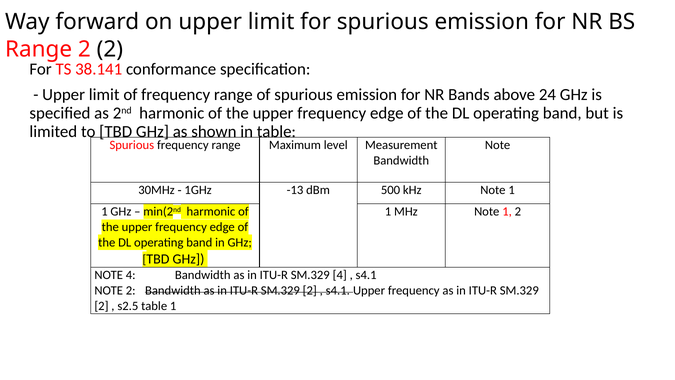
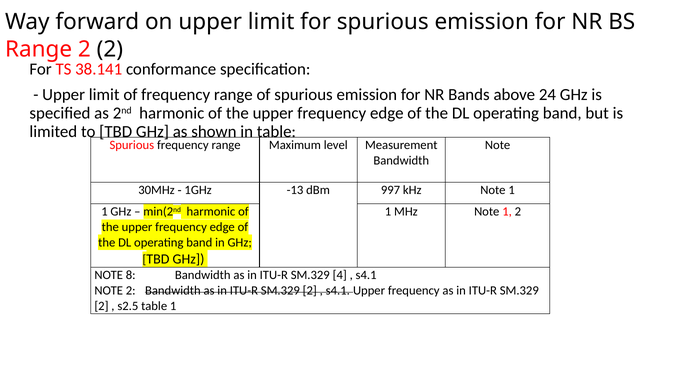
500: 500 -> 997
NOTE 4: 4 -> 8
